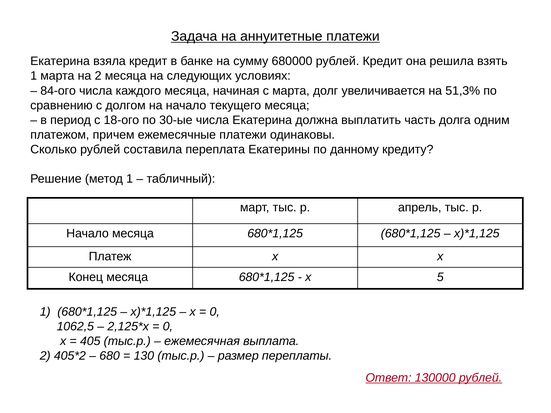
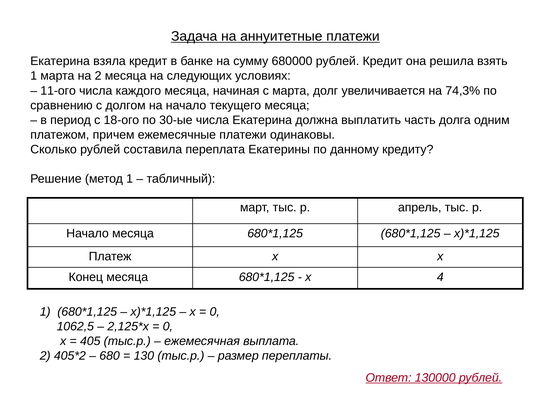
84-ого: 84-ого -> 11-ого
51,3%: 51,3% -> 74,3%
5: 5 -> 4
